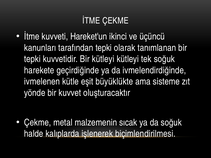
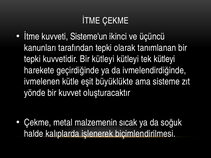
Hareket'un: Hareket'un -> Sisteme'un
tek soğuk: soğuk -> kütleyi
